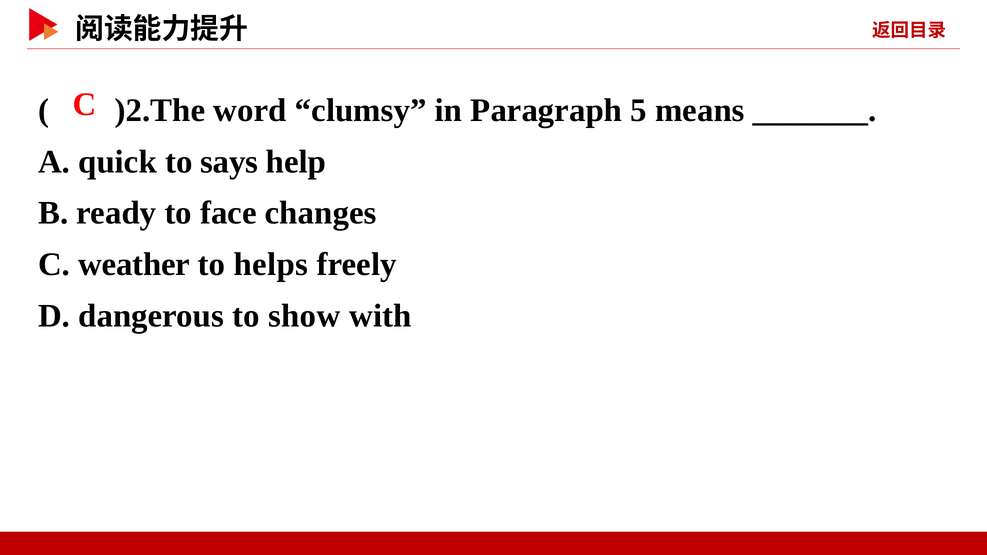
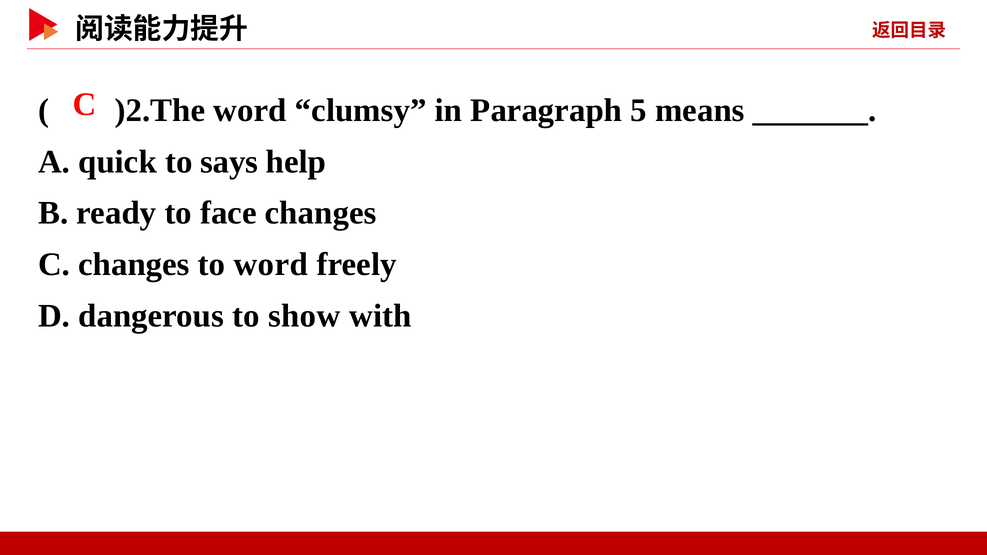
C weather: weather -> changes
to helps: helps -> word
